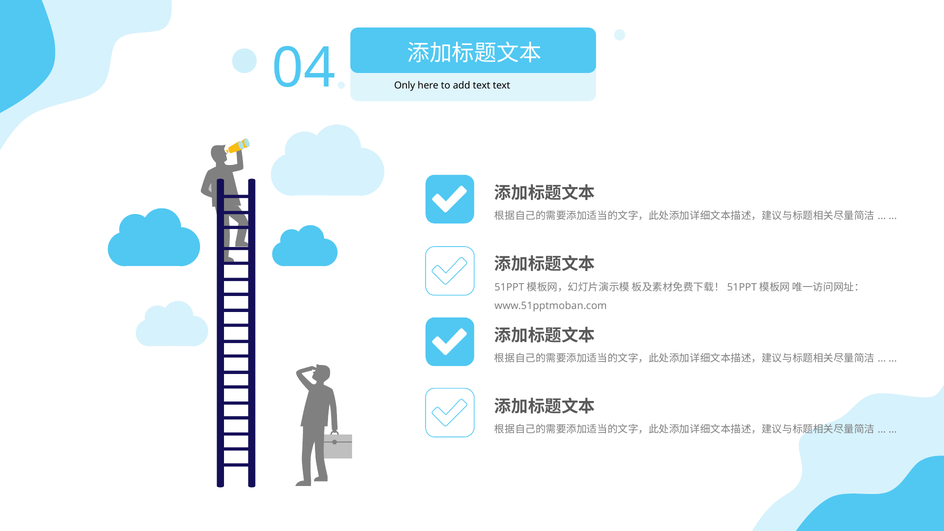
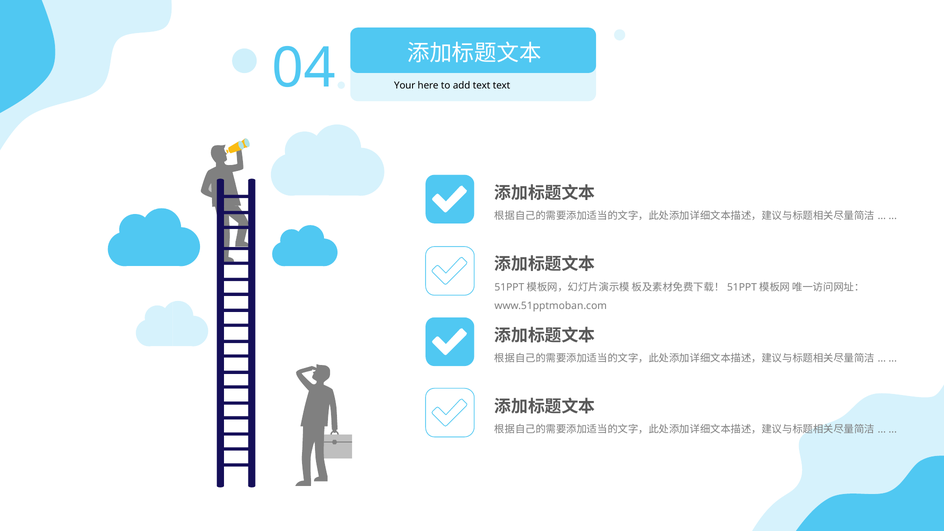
Only: Only -> Your
